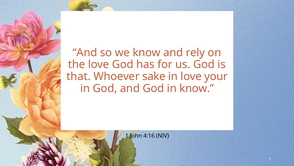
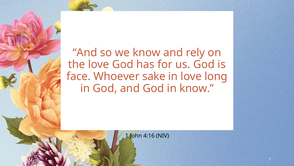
that: that -> face
your: your -> long
